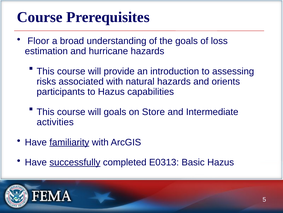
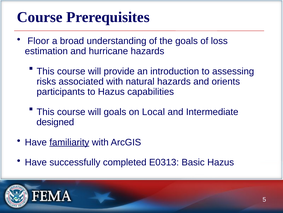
Store: Store -> Local
activities: activities -> designed
successfully underline: present -> none
